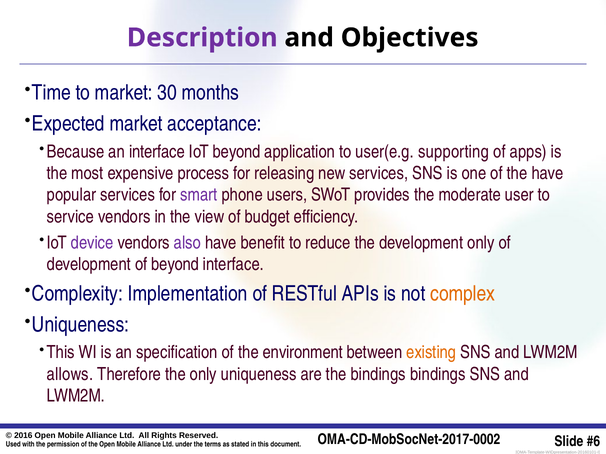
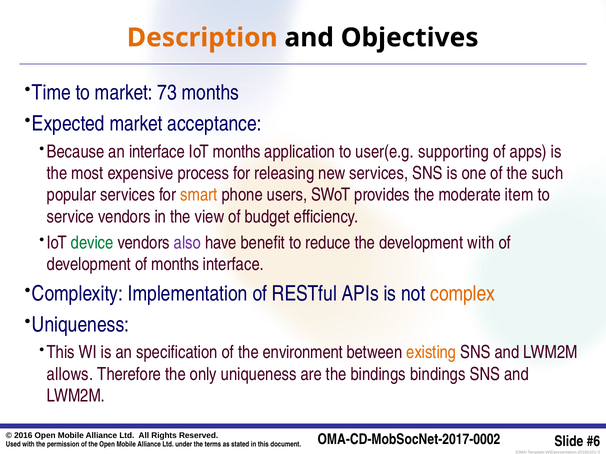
Description colour: purple -> orange
30: 30 -> 73
IoT beyond: beyond -> months
the have: have -> such
smart colour: purple -> orange
user: user -> item
device colour: purple -> green
development only: only -> with
of beyond: beyond -> months
